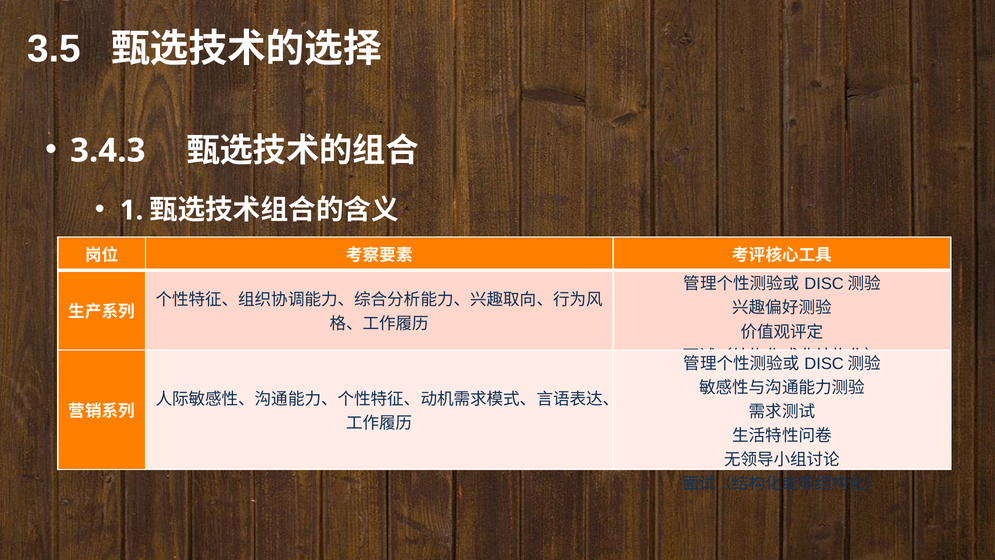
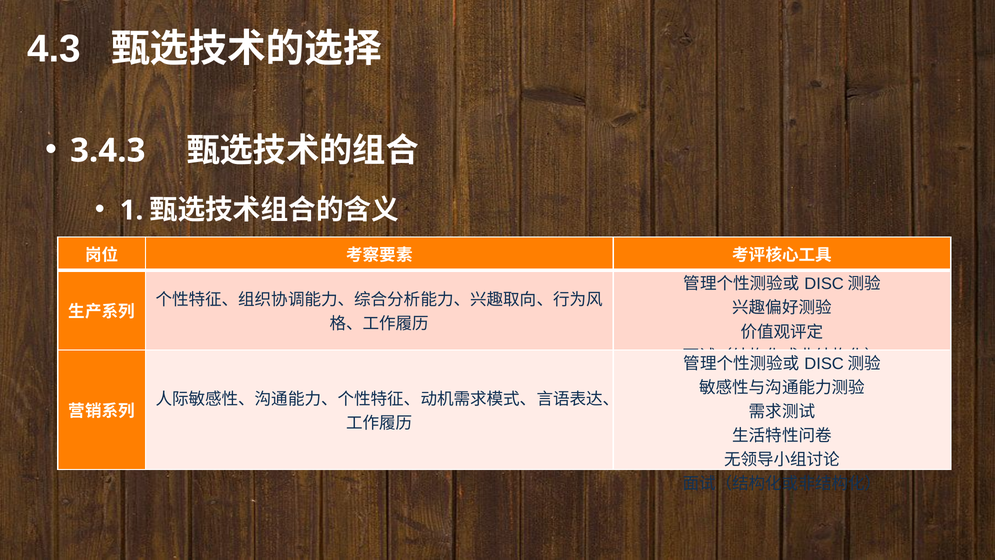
3.5: 3.5 -> 4.3
